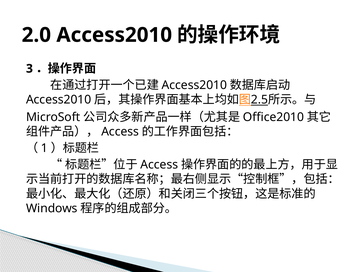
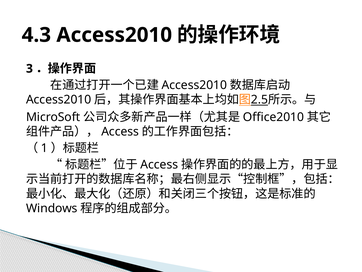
2.0: 2.0 -> 4.3
